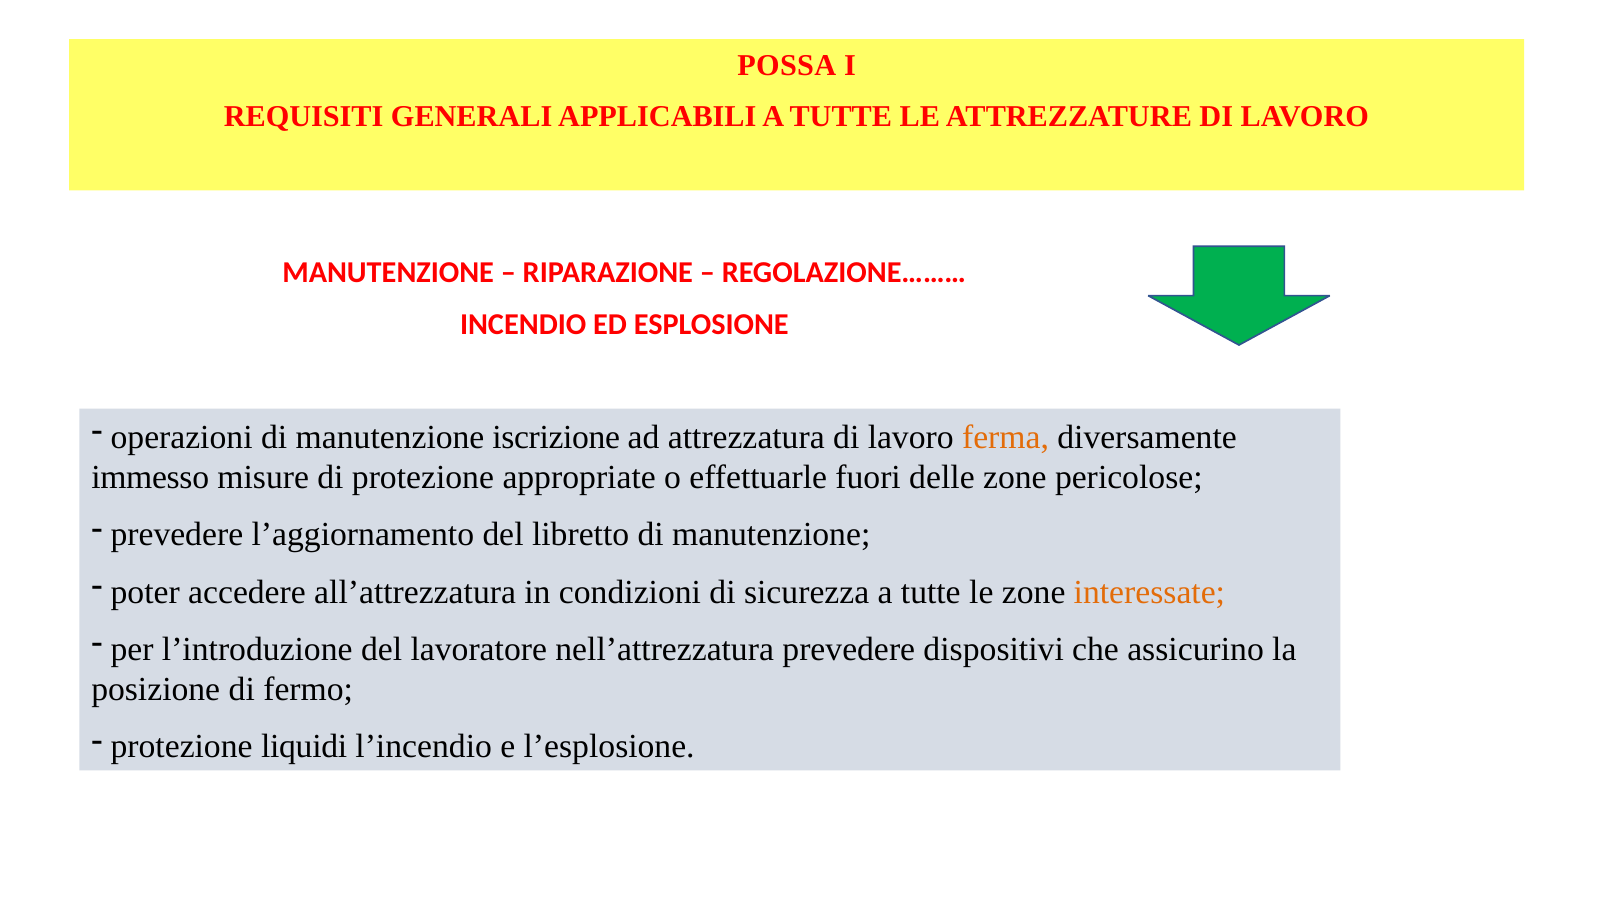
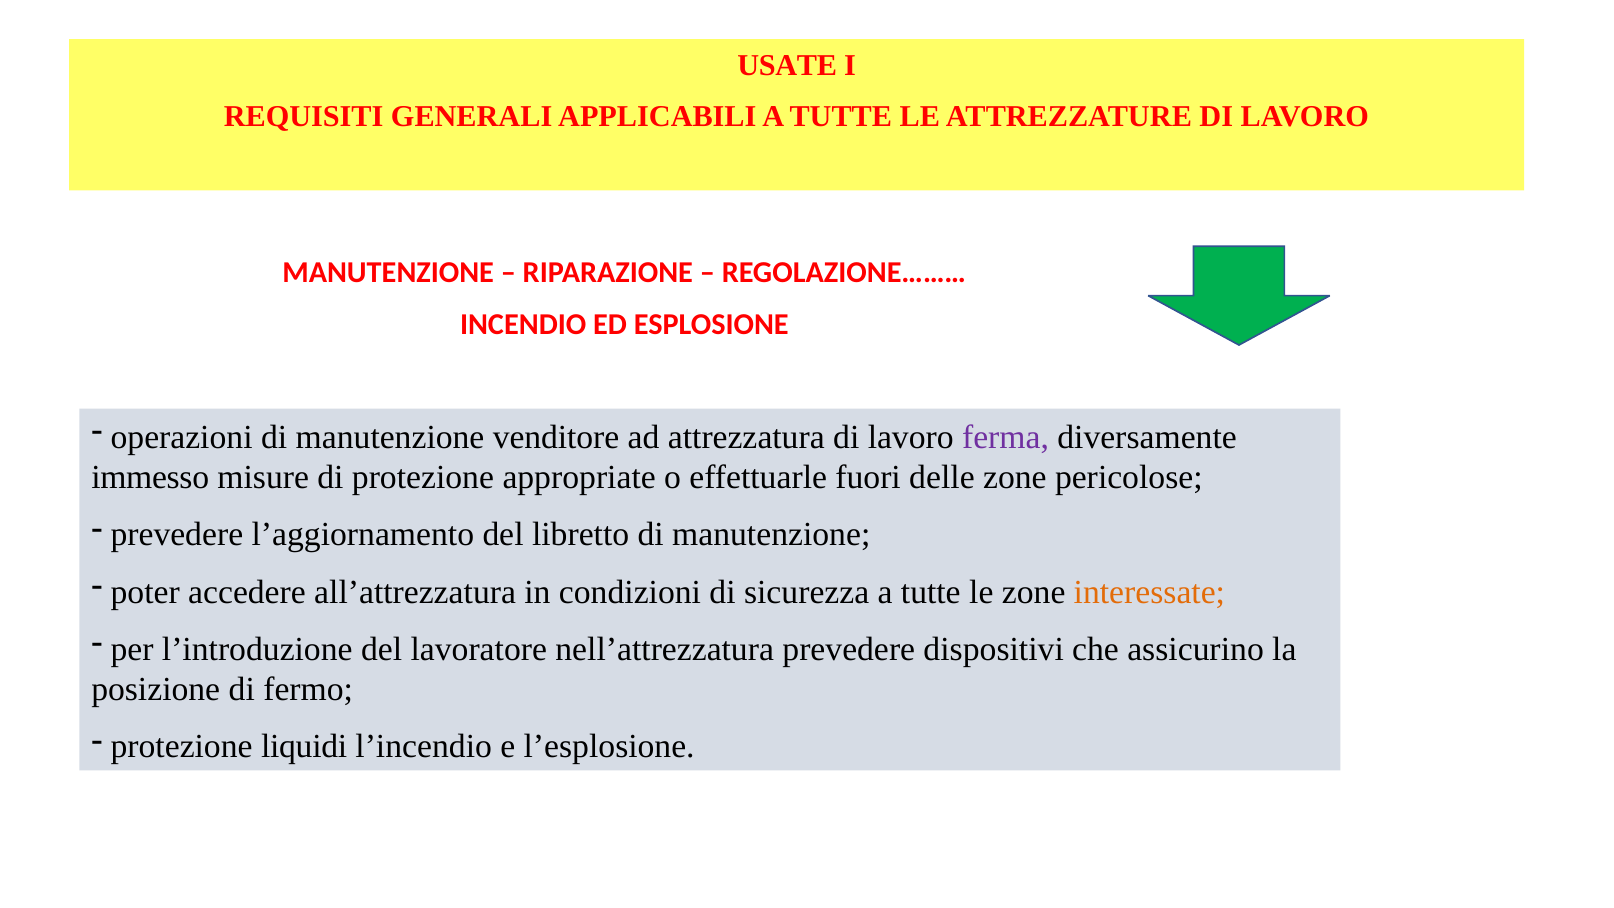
POSSA: POSSA -> USATE
iscrizione: iscrizione -> venditore
ferma colour: orange -> purple
